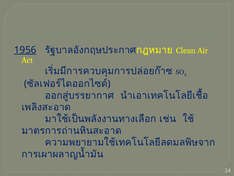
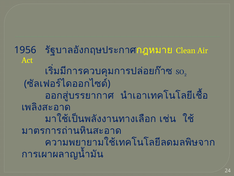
1956 underline: present -> none
